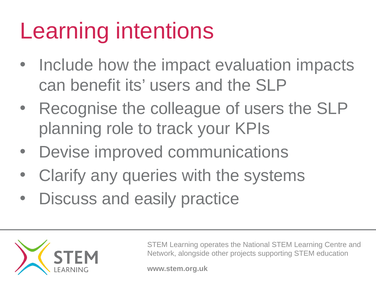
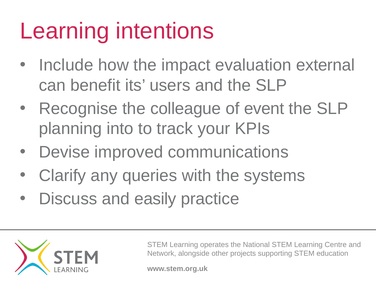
impacts: impacts -> external
of users: users -> event
role: role -> into
